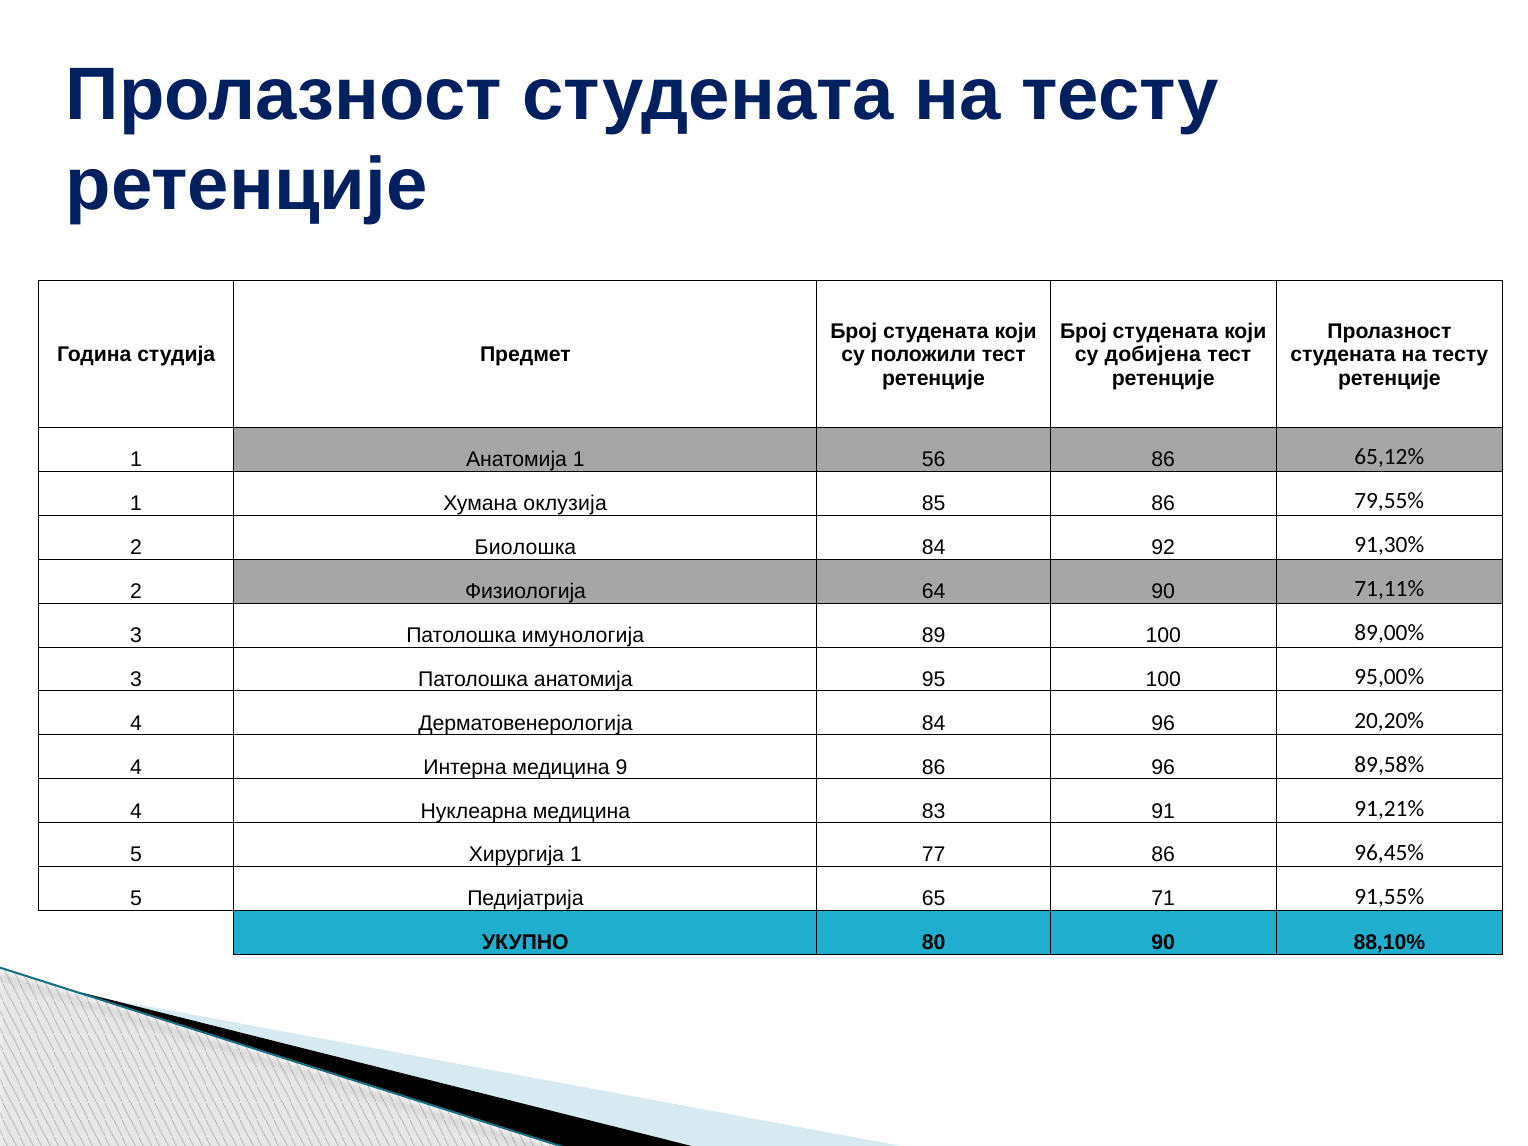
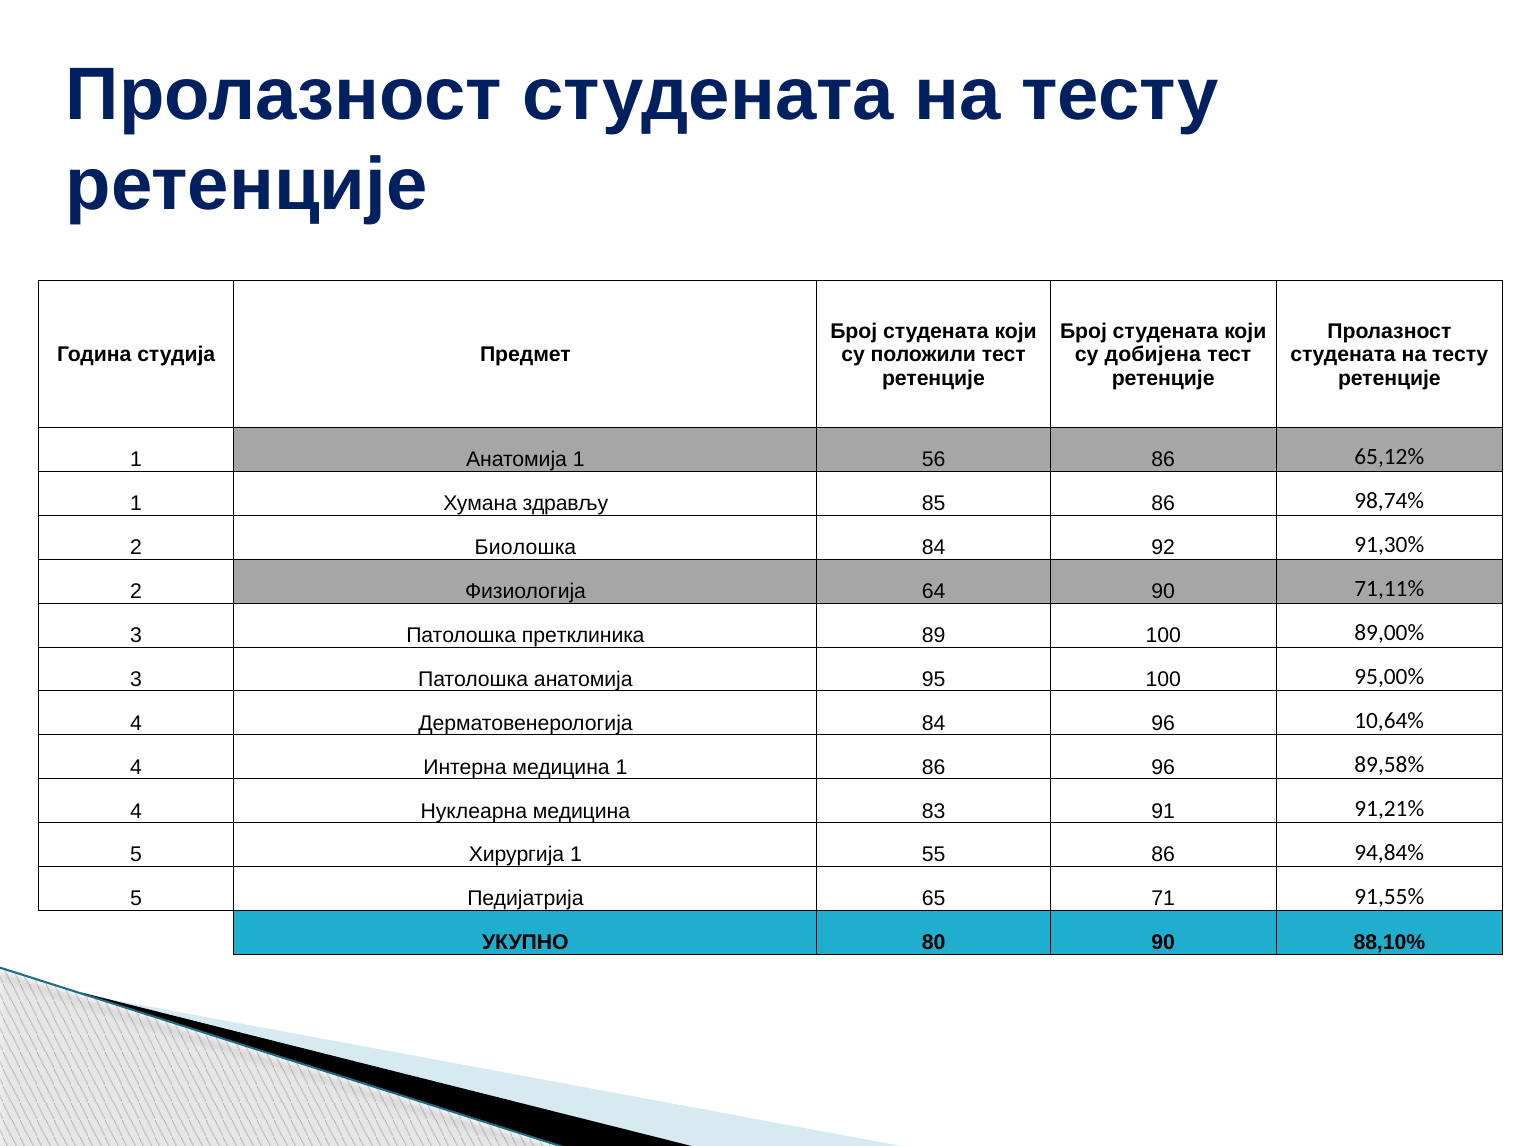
оклузија: оклузија -> здрављу
79,55%: 79,55% -> 98,74%
имунологија: имунологија -> претклиника
20,20%: 20,20% -> 10,64%
медицина 9: 9 -> 1
77: 77 -> 55
96,45%: 96,45% -> 94,84%
